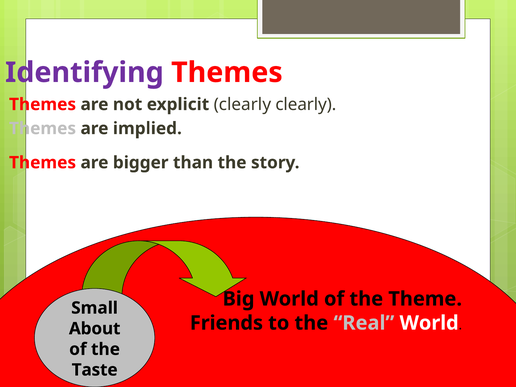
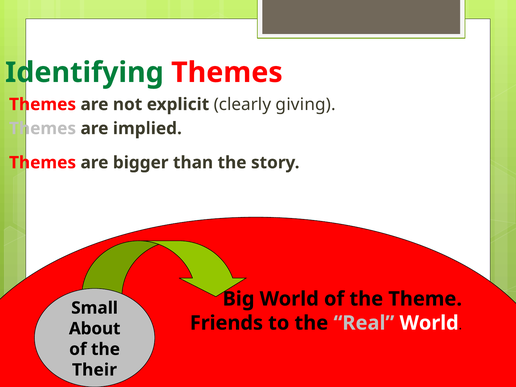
Identifying colour: purple -> green
clearly clearly: clearly -> giving
Taste: Taste -> Their
